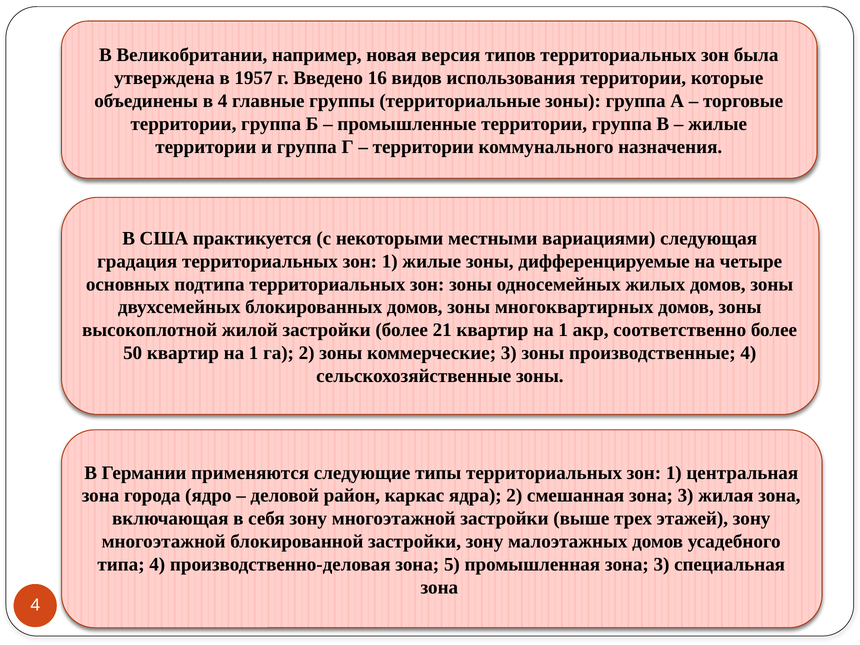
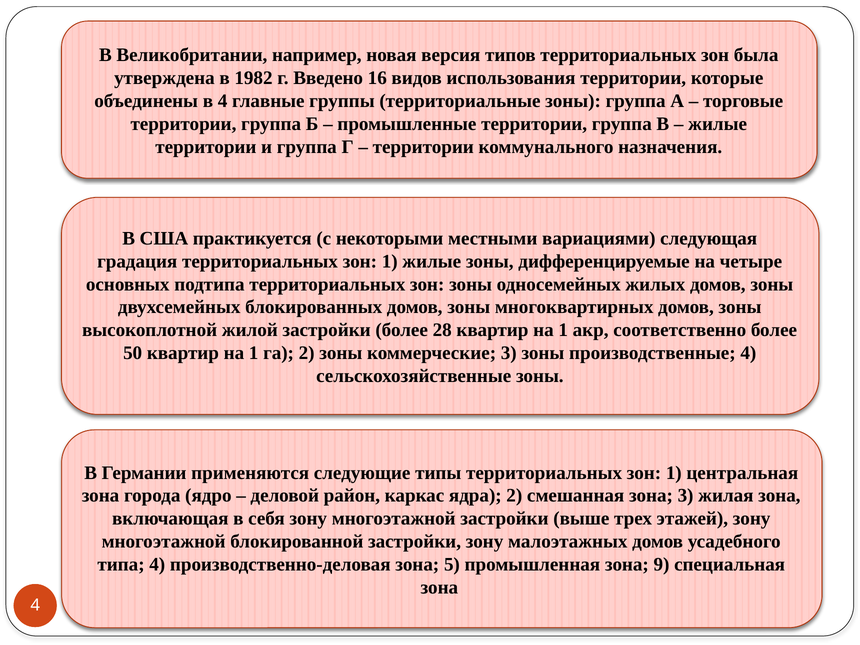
1957: 1957 -> 1982
21: 21 -> 28
промышленная зона 3: 3 -> 9
